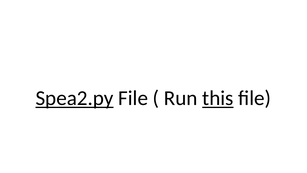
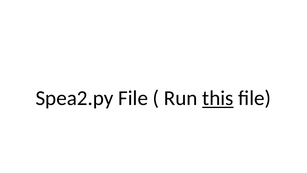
Spea2.py underline: present -> none
